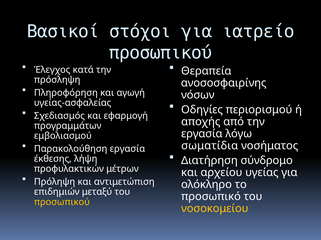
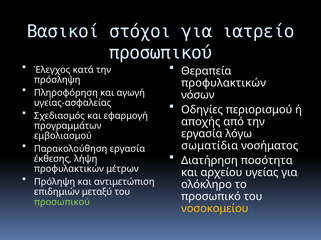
ανοσοσφαιρίνης at (224, 83): ανοσοσφαιρίνης -> προφυλακτικών
σύνδρομο: σύνδρομο -> ποσότητα
προσωπικού at (62, 203) colour: yellow -> light green
